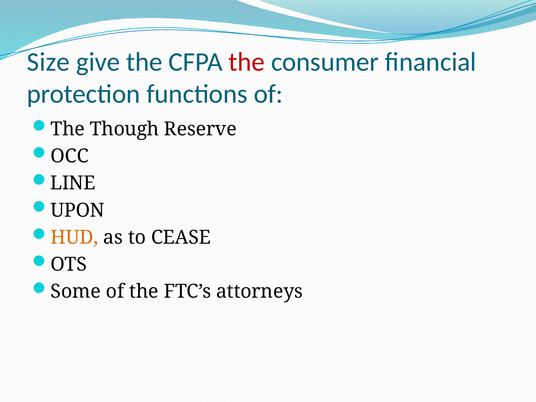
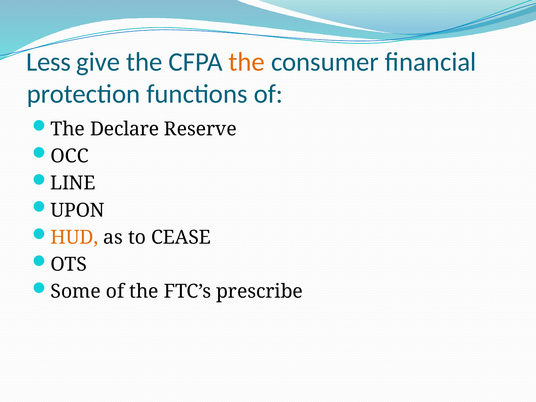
Size: Size -> Less
the at (247, 62) colour: red -> orange
Though: Though -> Declare
attorneys: attorneys -> prescribe
